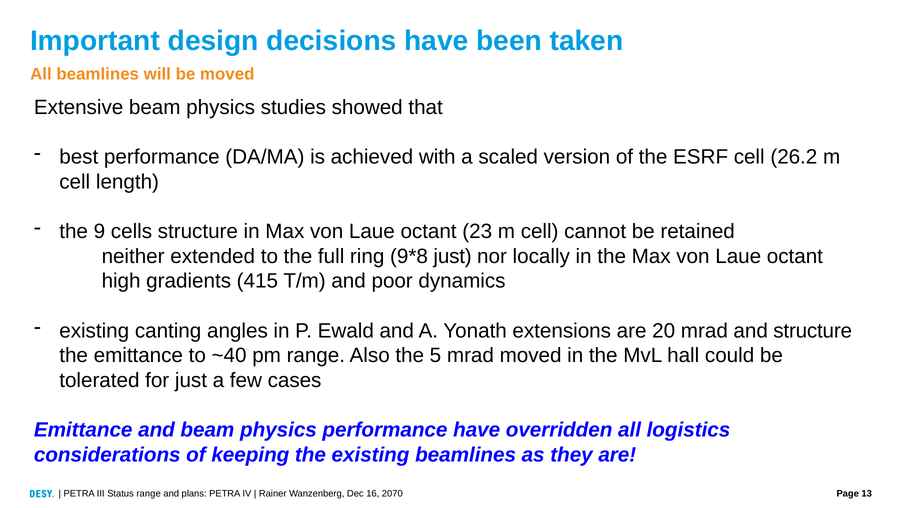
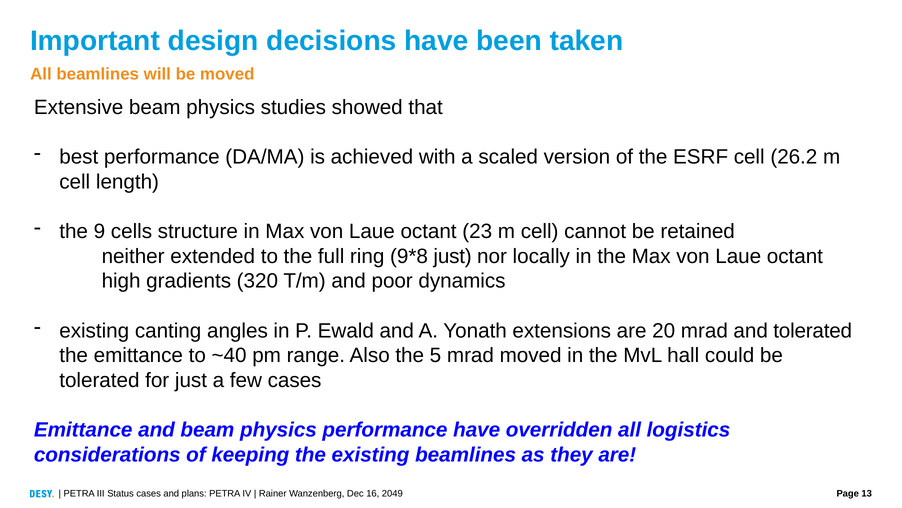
415: 415 -> 320
and structure: structure -> tolerated
Status range: range -> cases
2070: 2070 -> 2049
